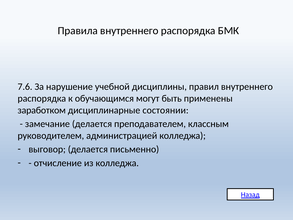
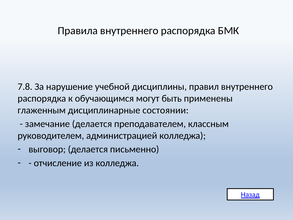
7.6: 7.6 -> 7.8
заработком: заработком -> глаженным
